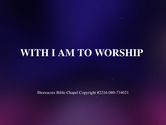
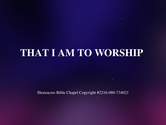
WITH: WITH -> THAT
